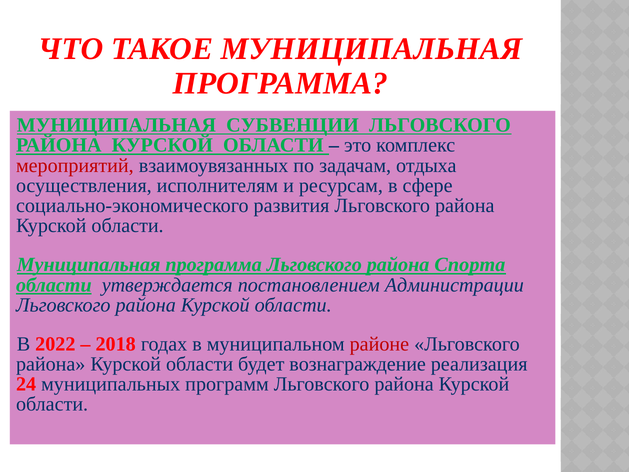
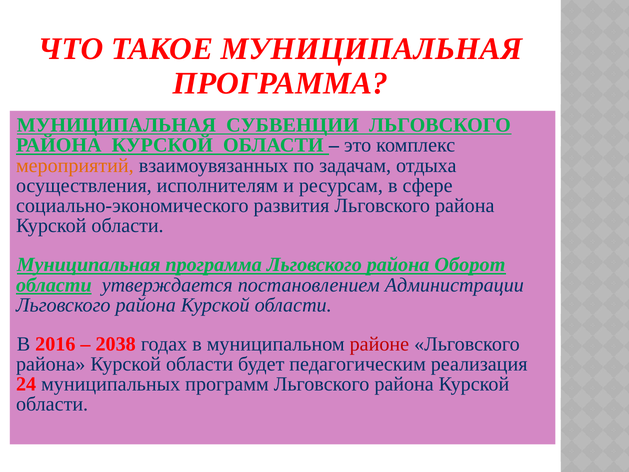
мероприятий colour: red -> orange
Спорта: Спорта -> Оборот
2022: 2022 -> 2016
2018: 2018 -> 2038
вознаграждение: вознаграждение -> педагогическим
